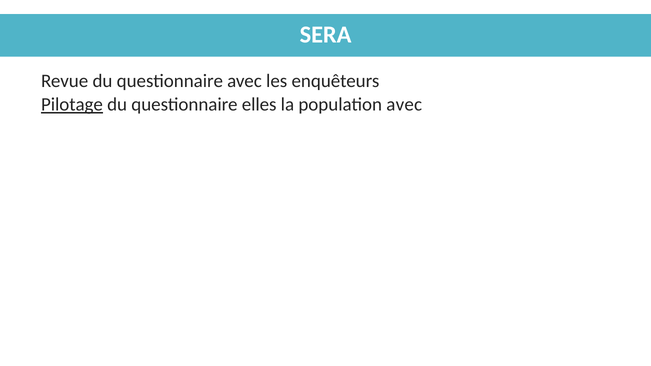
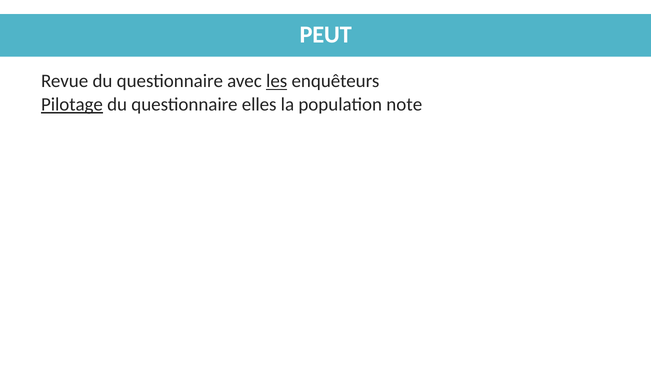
SERA: SERA -> PEUT
les underline: none -> present
population avec: avec -> note
